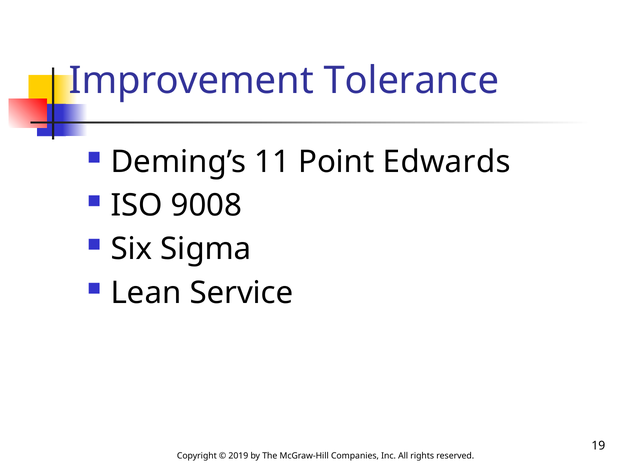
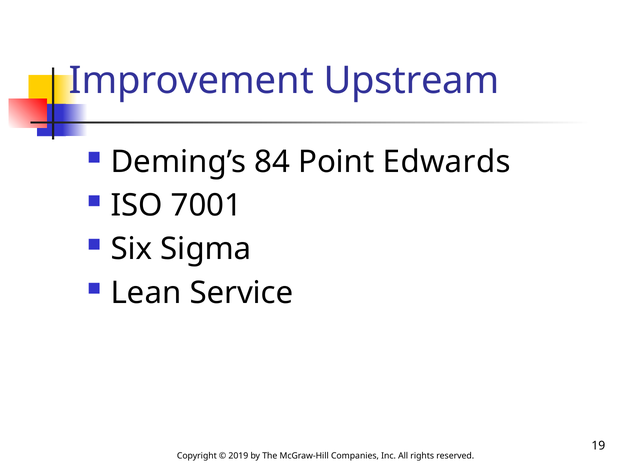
Tolerance: Tolerance -> Upstream
11: 11 -> 84
9008: 9008 -> 7001
